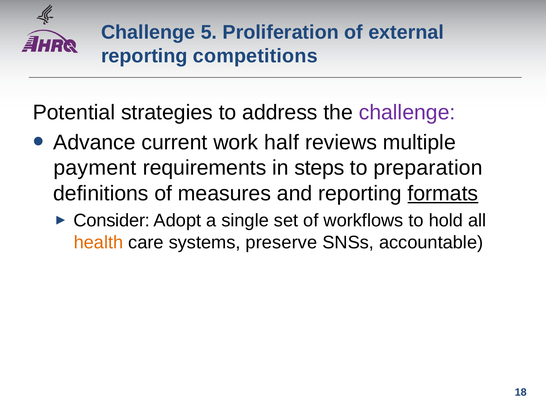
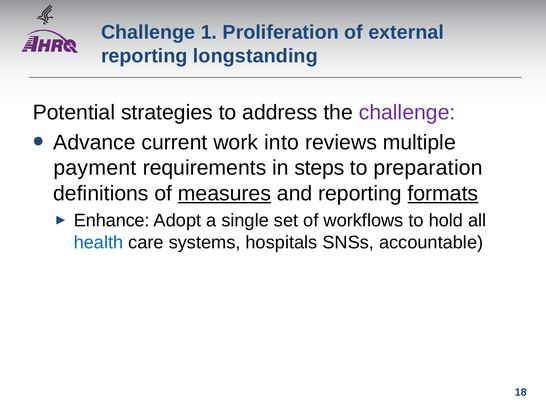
5: 5 -> 1
competitions: competitions -> longstanding
half: half -> into
measures underline: none -> present
Consider: Consider -> Enhance
health colour: orange -> blue
preserve: preserve -> hospitals
